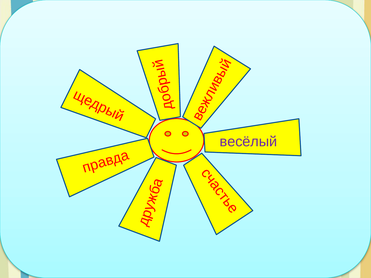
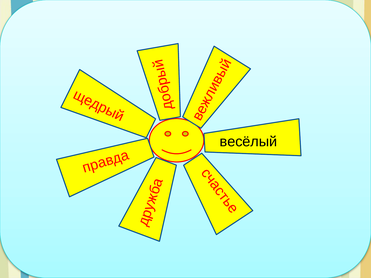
весёлый colour: purple -> black
